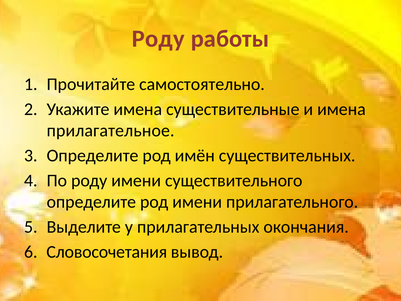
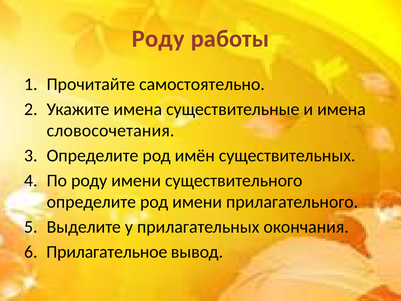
прилагательное: прилагательное -> словосочетания
Словосочетания: Словосочетания -> Прилагательное
